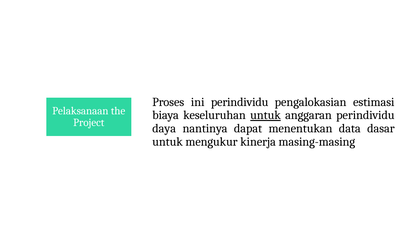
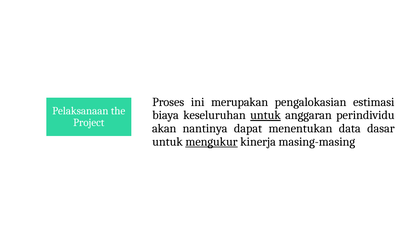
ini perindividu: perindividu -> merupakan
daya: daya -> akan
mengukur underline: none -> present
